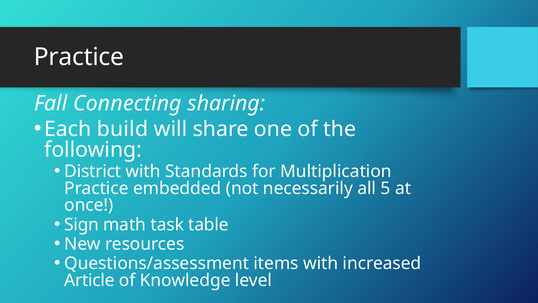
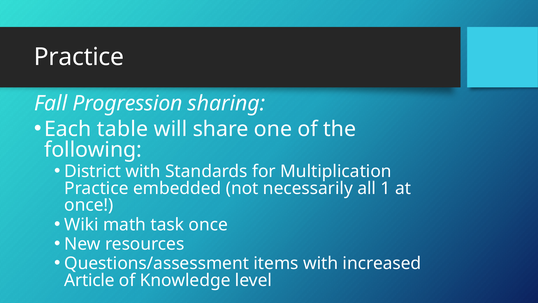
Connecting: Connecting -> Progression
build: build -> table
5: 5 -> 1
Sign: Sign -> Wiki
task table: table -> once
